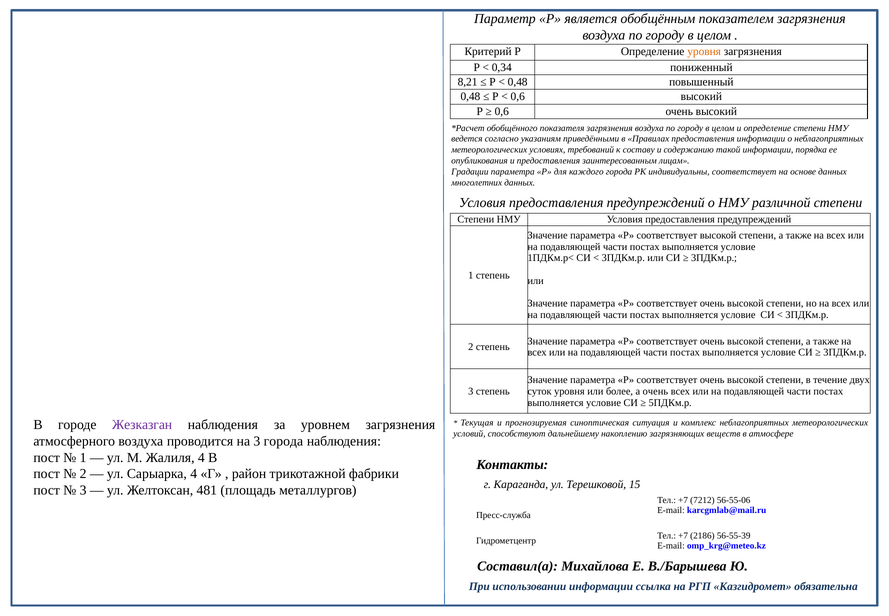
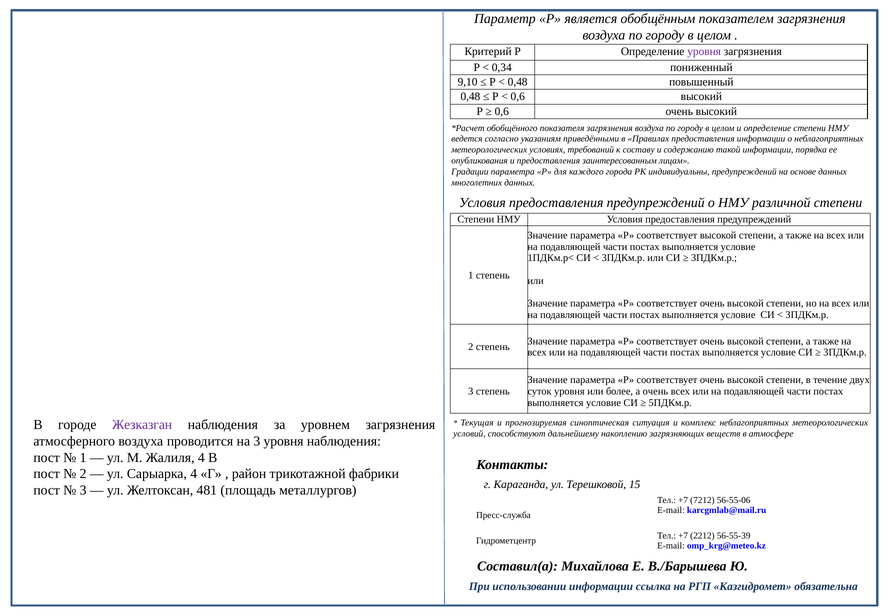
уровня at (704, 52) colour: orange -> purple
8,21: 8,21 -> 9,10
индивидуальны соответствует: соответствует -> предупреждений
3 города: города -> уровня
2186: 2186 -> 2212
